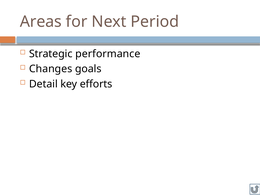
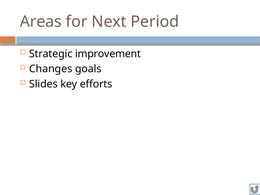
performance: performance -> improvement
Detail: Detail -> Slides
